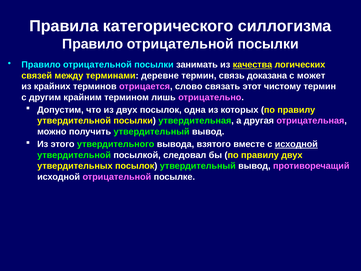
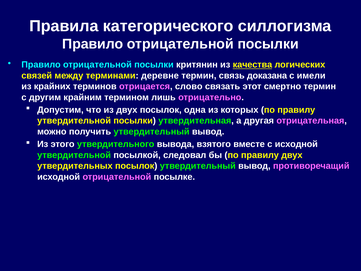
занимать: занимать -> критянин
может: может -> имели
чистому: чистому -> смертно
исходной at (296, 144) underline: present -> none
